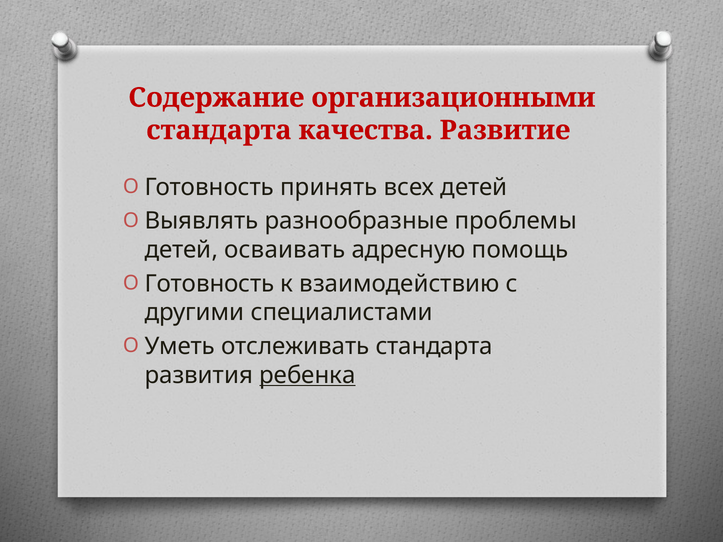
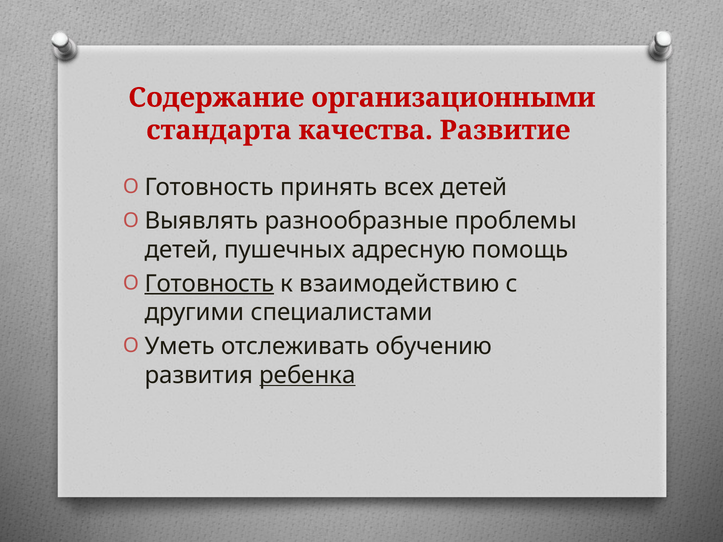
осваивать: осваивать -> пушечных
Готовность at (209, 284) underline: none -> present
отслеживать стандарта: стандарта -> обучению
